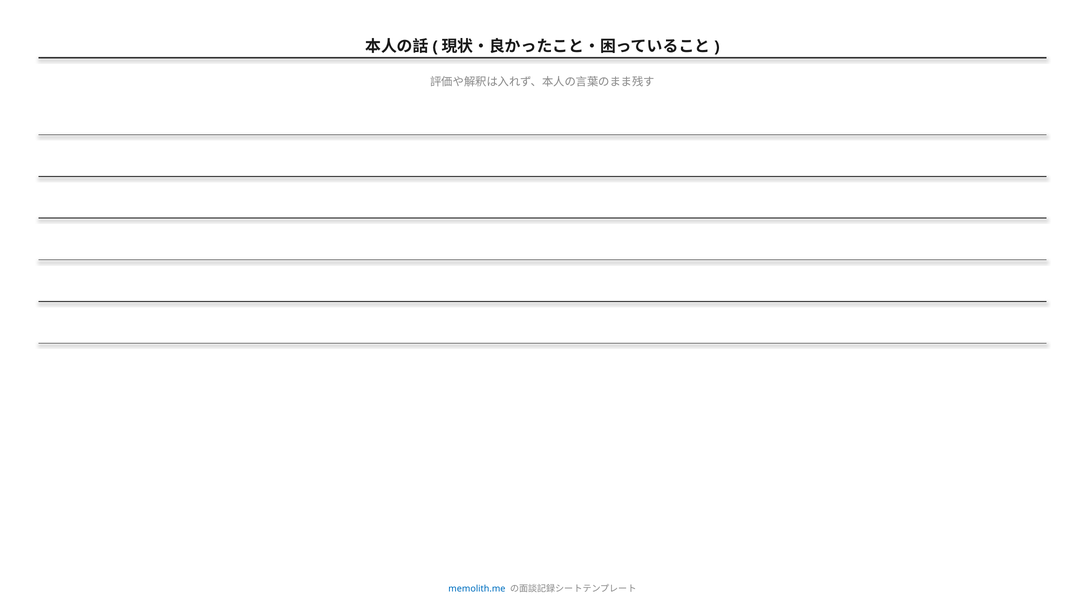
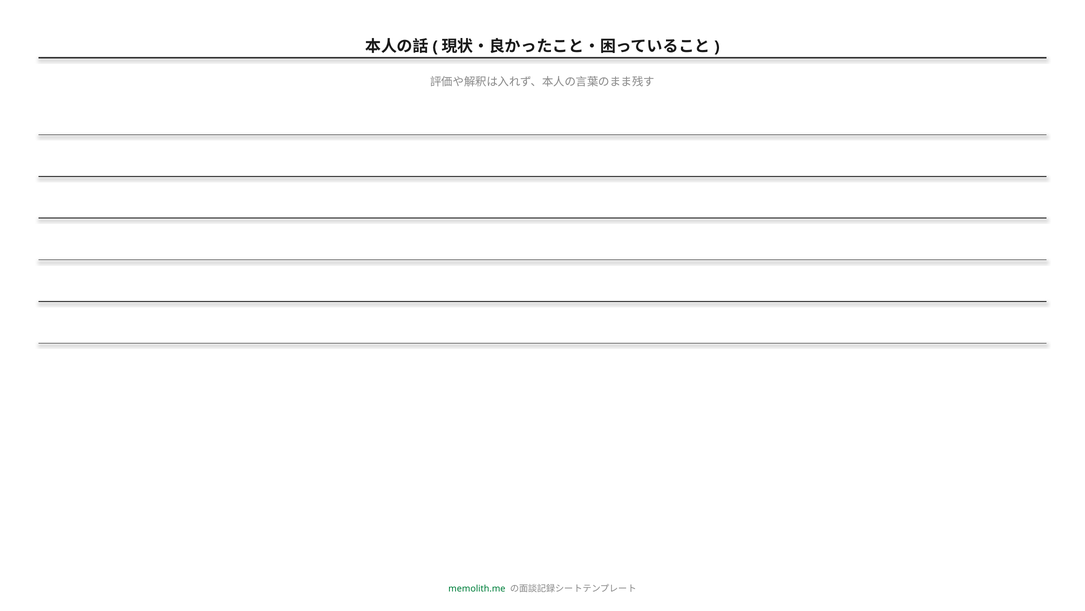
memolith.me colour: blue -> green
